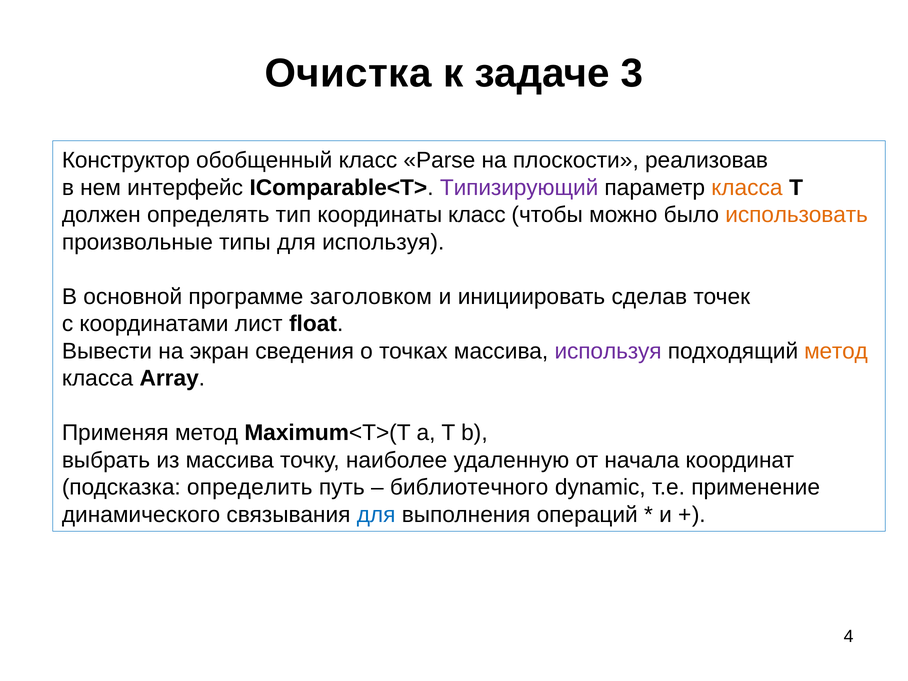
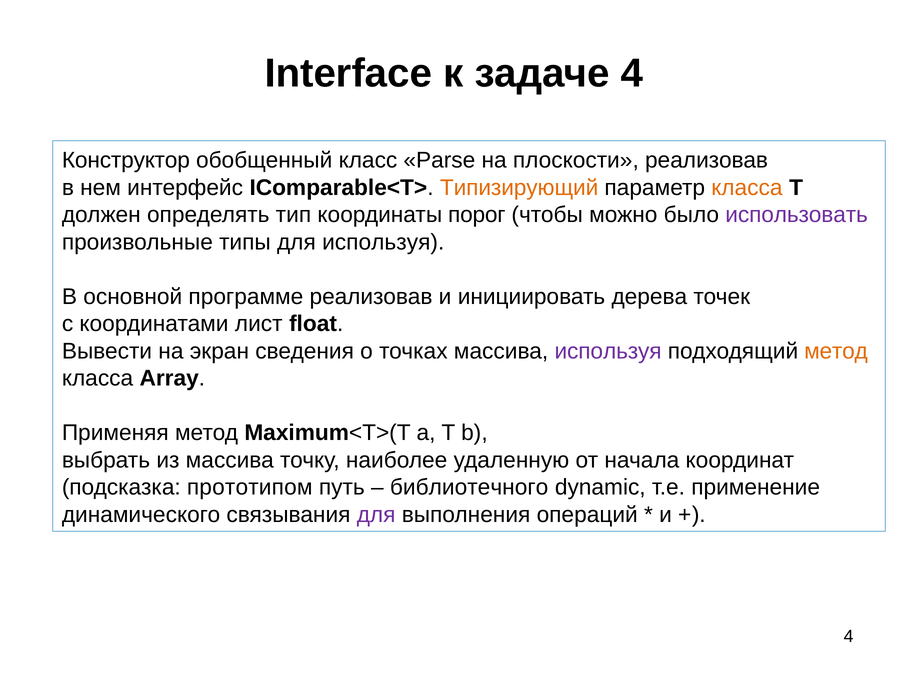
Очистка: Очистка -> Interface
задаче 3: 3 -> 4
Типизирующий colour: purple -> orange
координаты класс: класс -> порог
использовать colour: orange -> purple
программе заголовком: заголовком -> реализовав
сделав: сделав -> дерева
определить: определить -> прототипом
для at (376, 515) colour: blue -> purple
